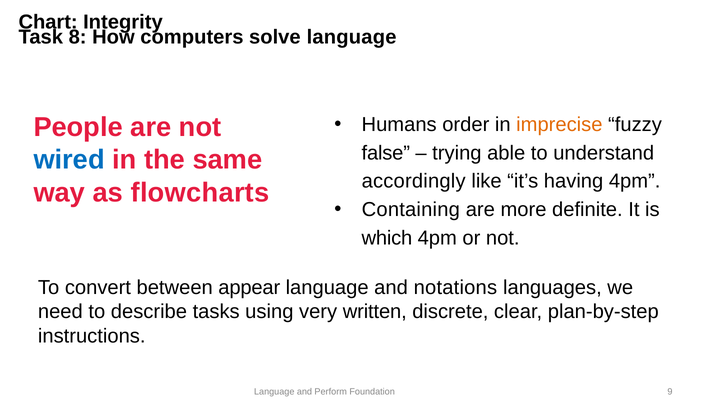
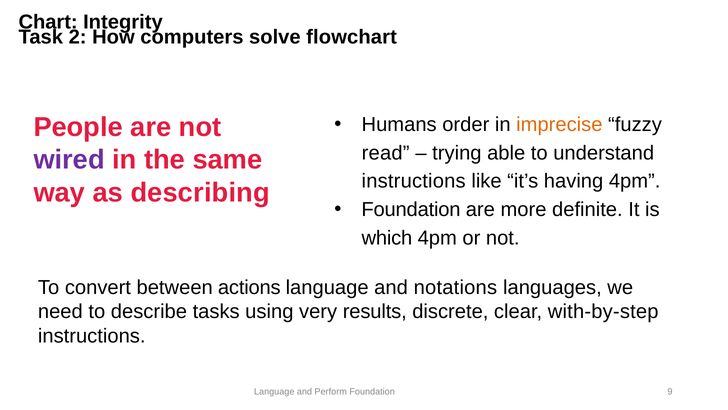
8: 8 -> 2
solve language: language -> flowchart
false: false -> read
wired colour: blue -> purple
accordingly at (414, 181): accordingly -> instructions
flowcharts: flowcharts -> describing
Containing at (411, 209): Containing -> Foundation
appear: appear -> actions
written: written -> results
plan-by-step: plan-by-step -> with-by-step
